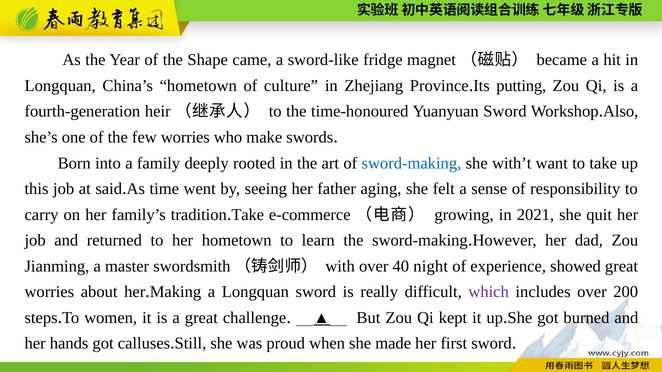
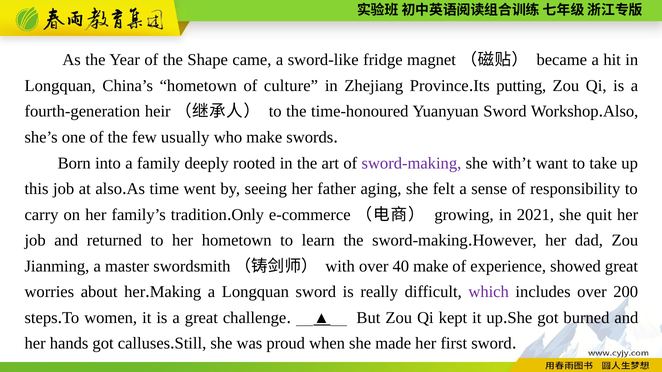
few worries: worries -> usually
sword-making at (411, 163) colour: blue -> purple
at said: said -> also
Take at (248, 215): Take -> Only
40 night: night -> make
